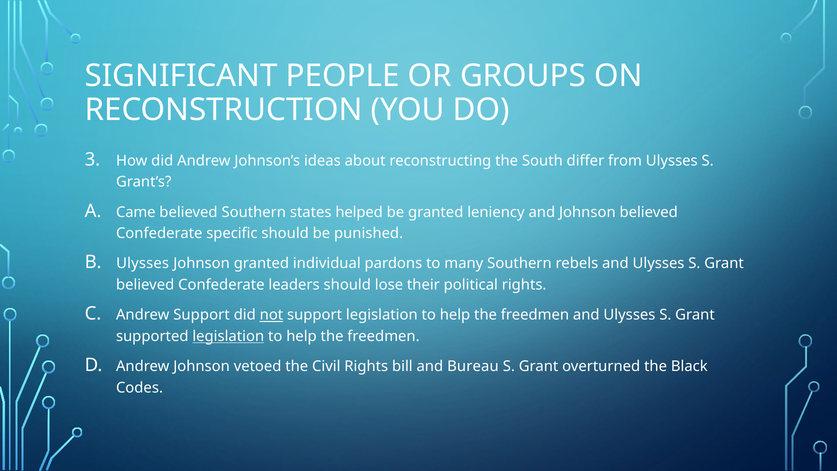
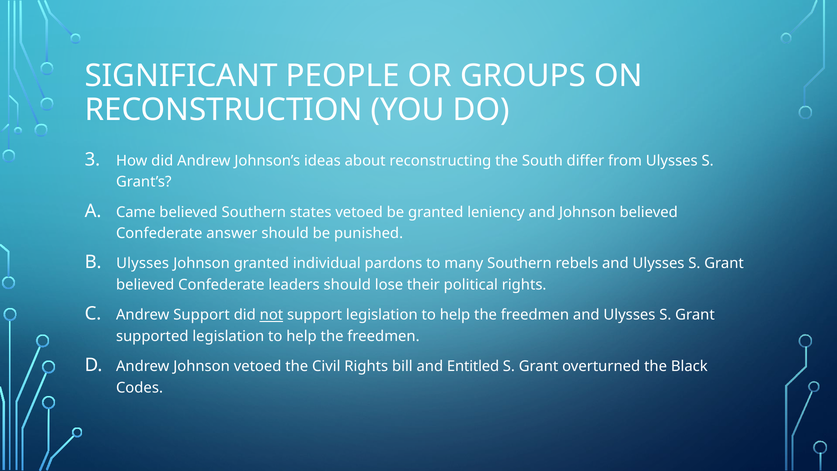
states helped: helped -> vetoed
specific: specific -> answer
legislation at (228, 336) underline: present -> none
Bureau: Bureau -> Entitled
